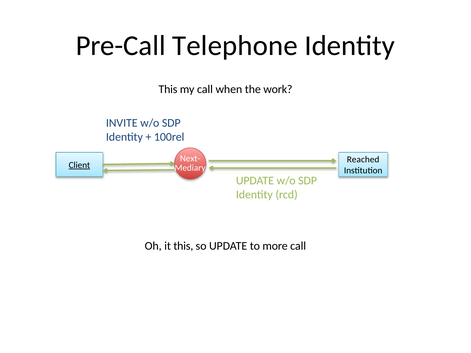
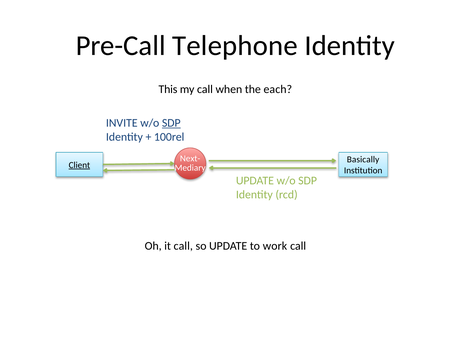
work: work -> each
SDP at (171, 123) underline: none -> present
Reached: Reached -> Basically
it this: this -> call
more: more -> work
